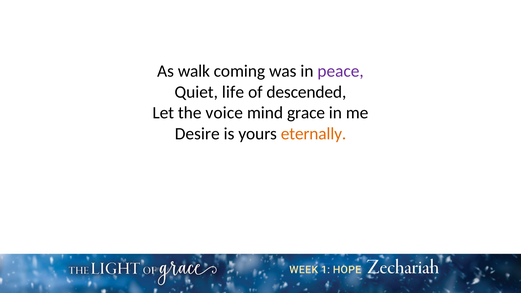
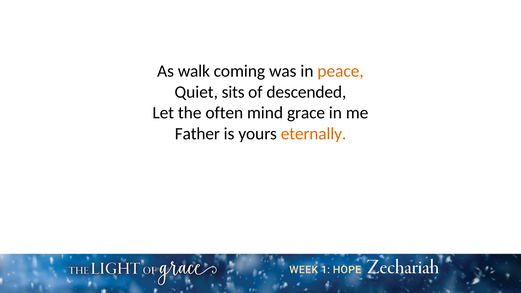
peace colour: purple -> orange
life: life -> sits
voice: voice -> often
Desire: Desire -> Father
